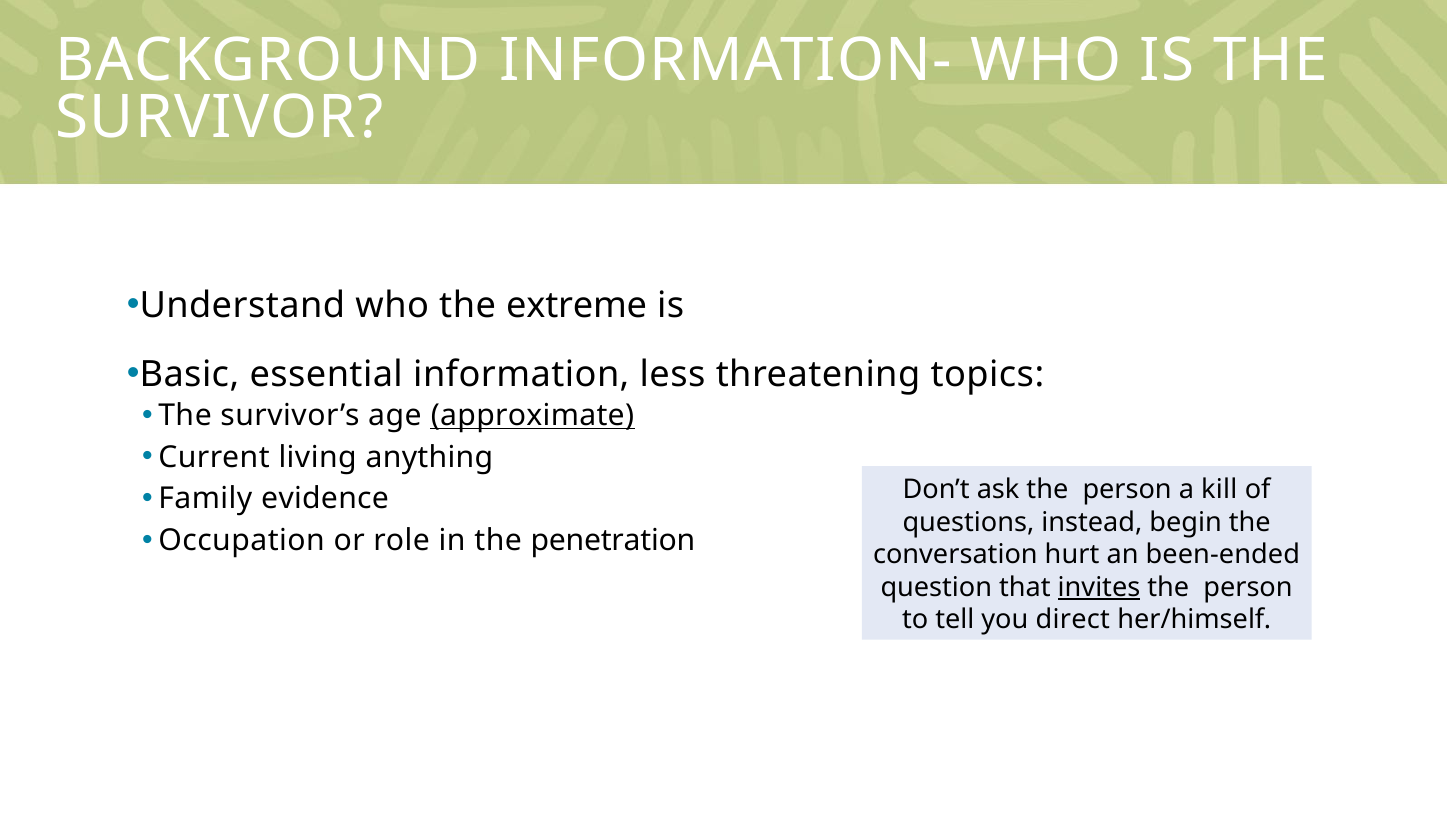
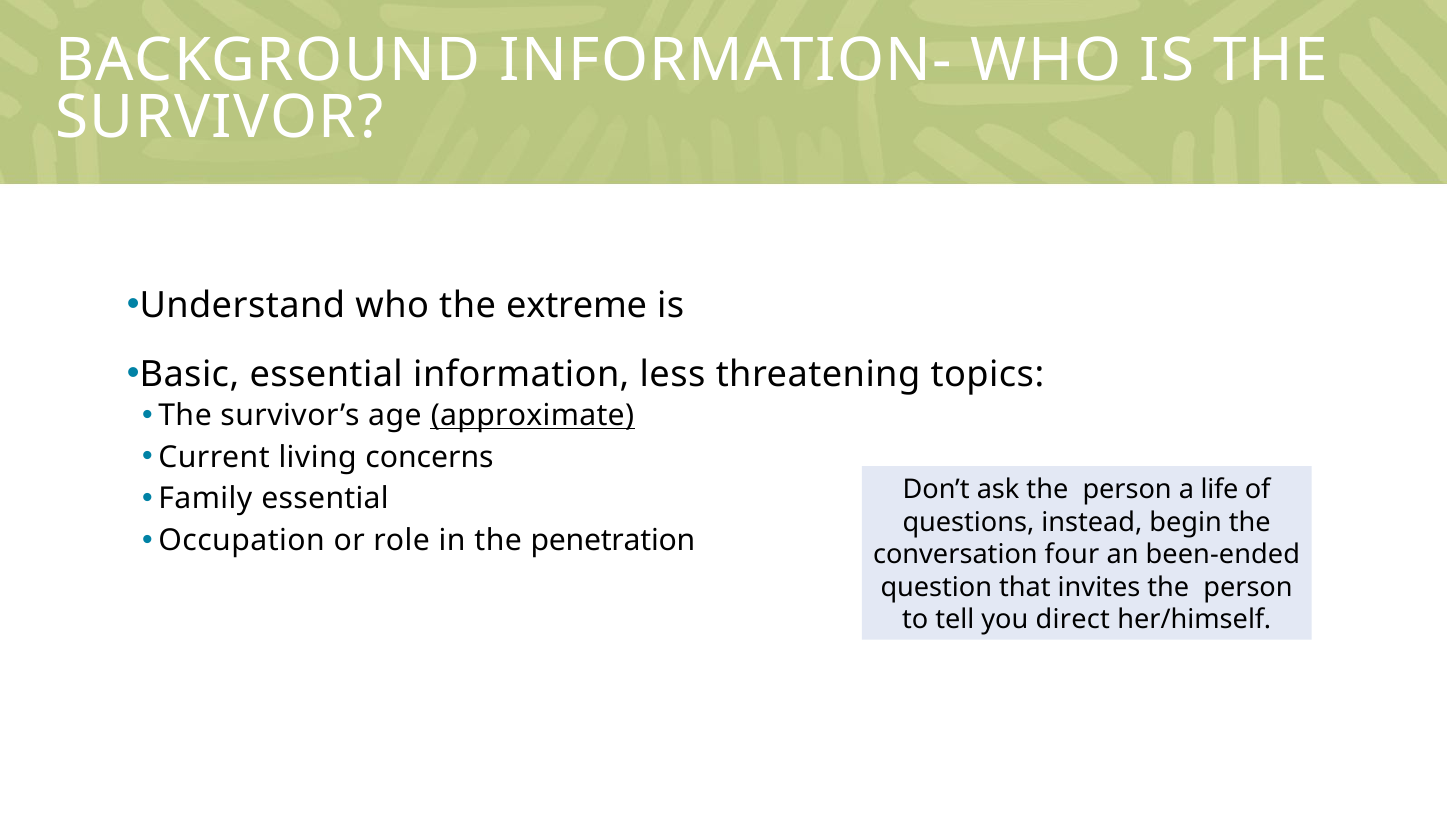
anything: anything -> concerns
kill: kill -> life
Family evidence: evidence -> essential
hurt: hurt -> four
invites underline: present -> none
